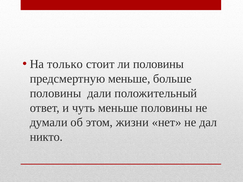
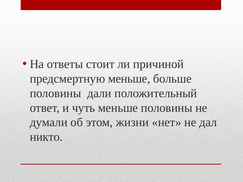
только: только -> ответы
ли половины: половины -> причиной
